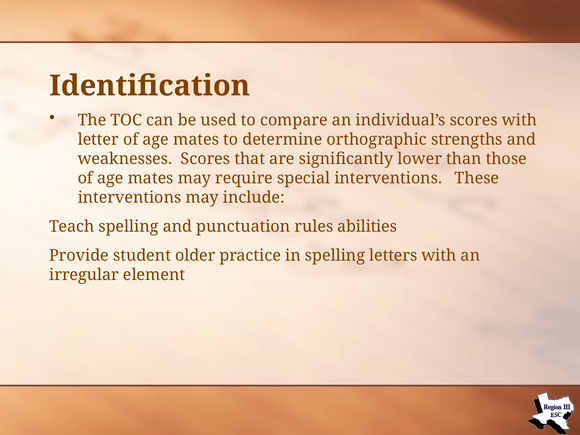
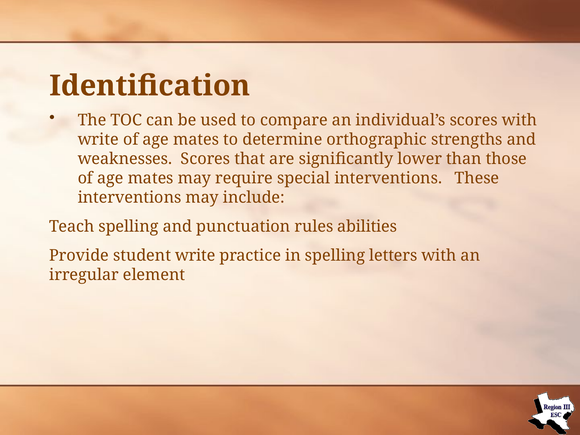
letter at (98, 139): letter -> write
student older: older -> write
